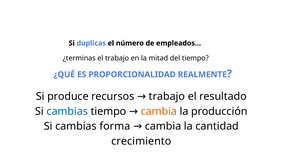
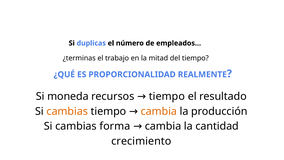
produce: produce -> moneda
recursos trabajo: trabajo -> tiempo
cambias at (67, 111) colour: blue -> orange
